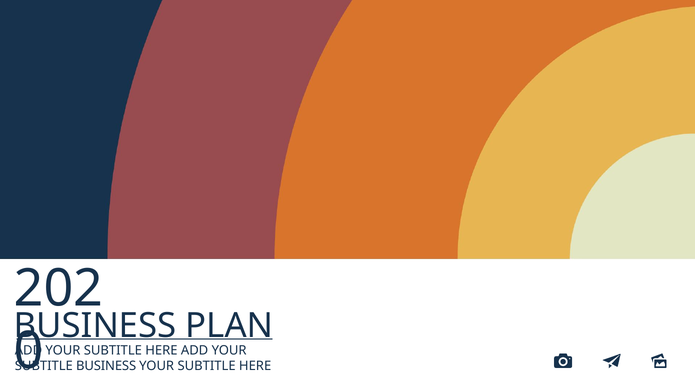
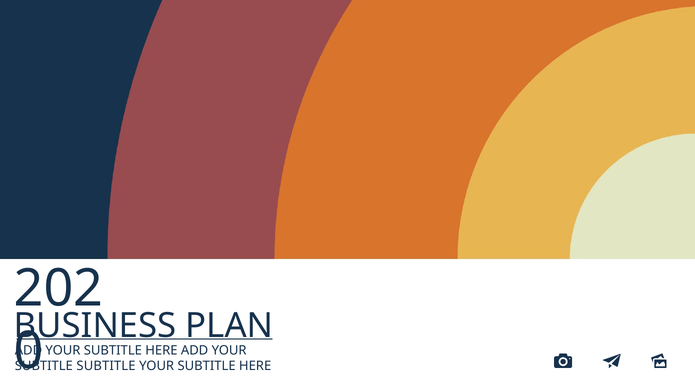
BUSINESS at (106, 366): BUSINESS -> SUBTITLE
